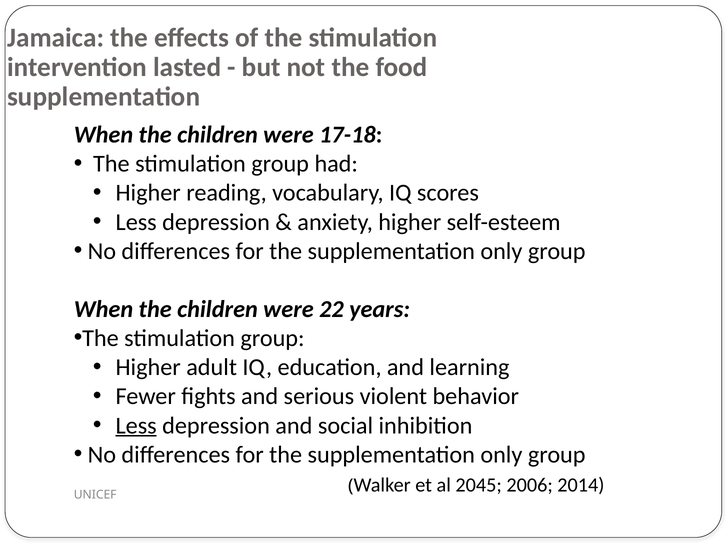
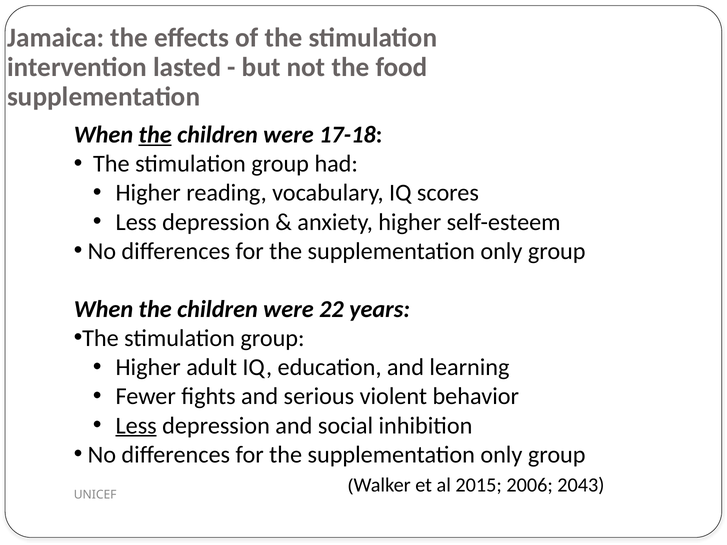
the at (155, 135) underline: none -> present
2045: 2045 -> 2015
2014: 2014 -> 2043
